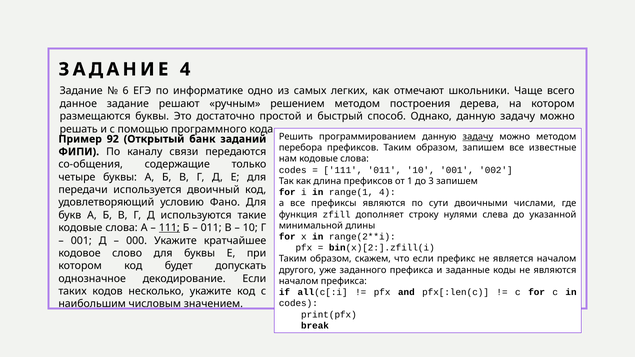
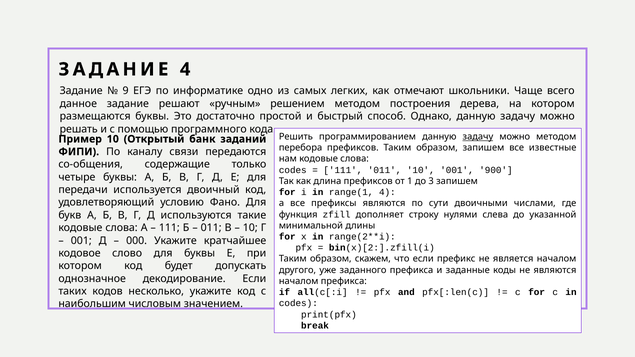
6: 6 -> 9
Пример 92: 92 -> 10
002: 002 -> 900
111 at (169, 228) underline: present -> none
